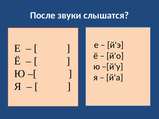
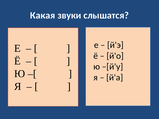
После: После -> Какая
